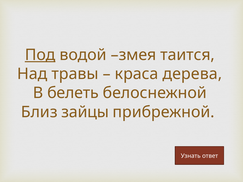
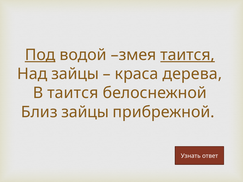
таится at (188, 55) underline: none -> present
Над травы: травы -> зайцы
В белеть: белеть -> таится
